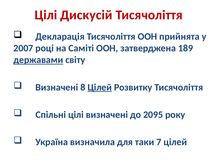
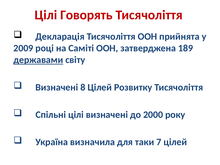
Дискусій: Дискусій -> Говорять
2007: 2007 -> 2009
Цілей at (100, 87) underline: present -> none
2095: 2095 -> 2000
